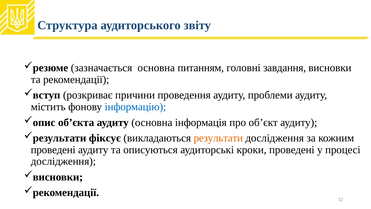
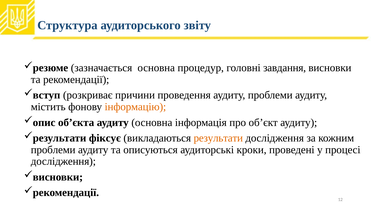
питанням: питанням -> процедур
інформацію colour: blue -> orange
проведені at (53, 149): проведені -> проблеми
